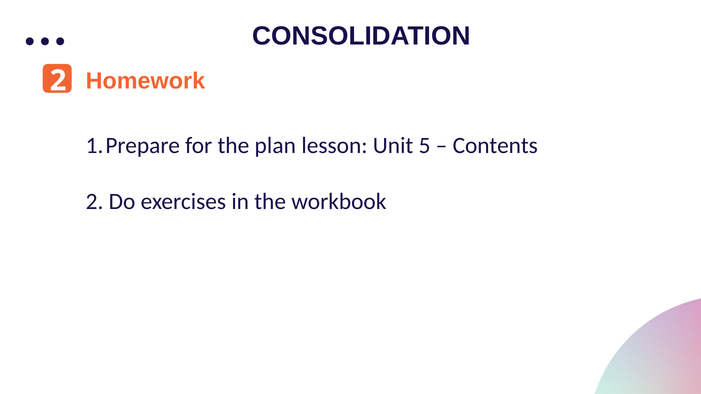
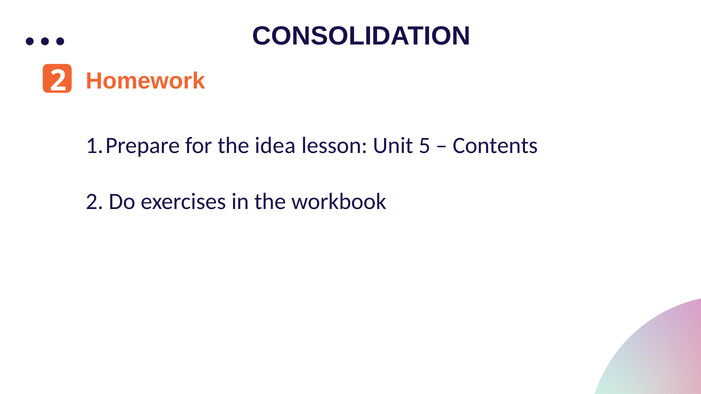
plan: plan -> idea
